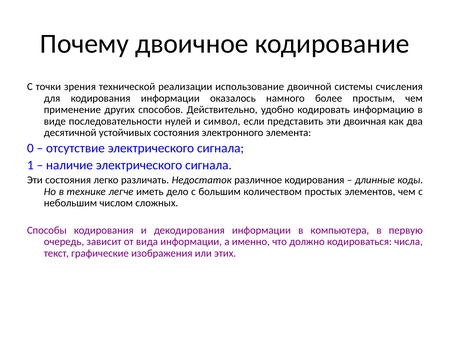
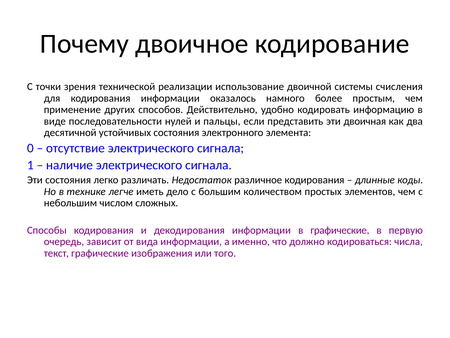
символ: символ -> пальцы
в компьютера: компьютера -> графические
этих: этих -> того
